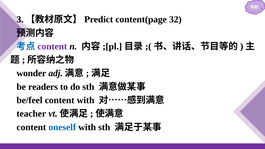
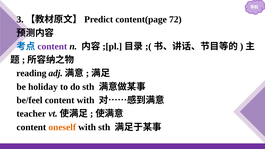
32: 32 -> 72
wonder: wonder -> reading
readers: readers -> holiday
oneself colour: blue -> orange
